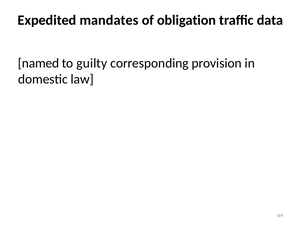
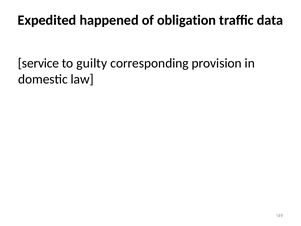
mandates: mandates -> happened
named: named -> service
